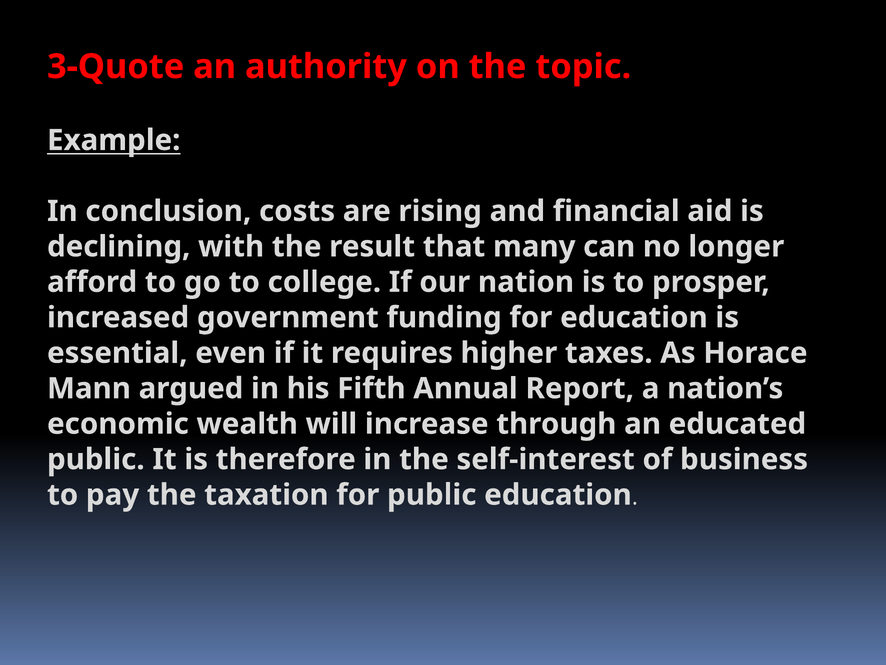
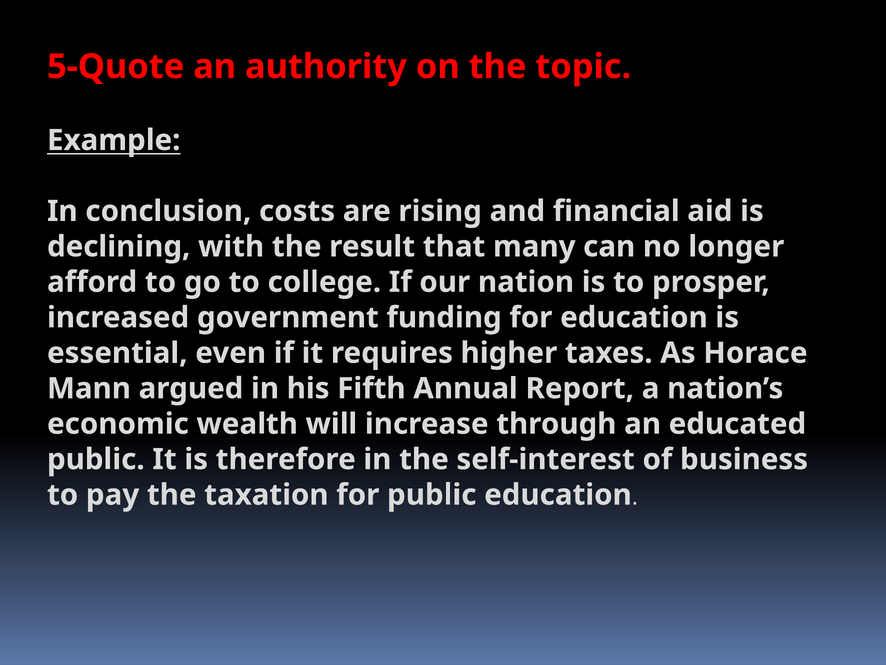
3-Quote: 3-Quote -> 5-Quote
